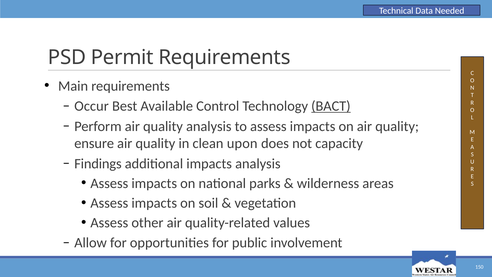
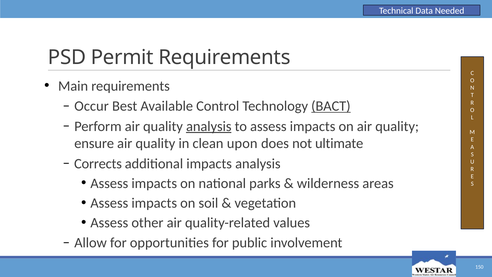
analysis at (209, 126) underline: none -> present
capacity: capacity -> ultimate
Findings: Findings -> Corrects
